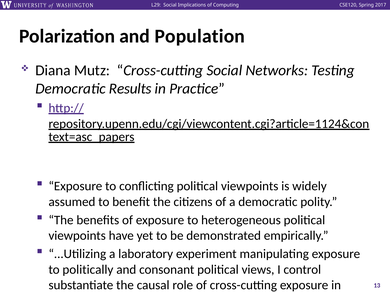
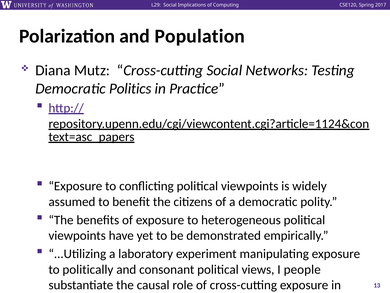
Results: Results -> Politics
control: control -> people
